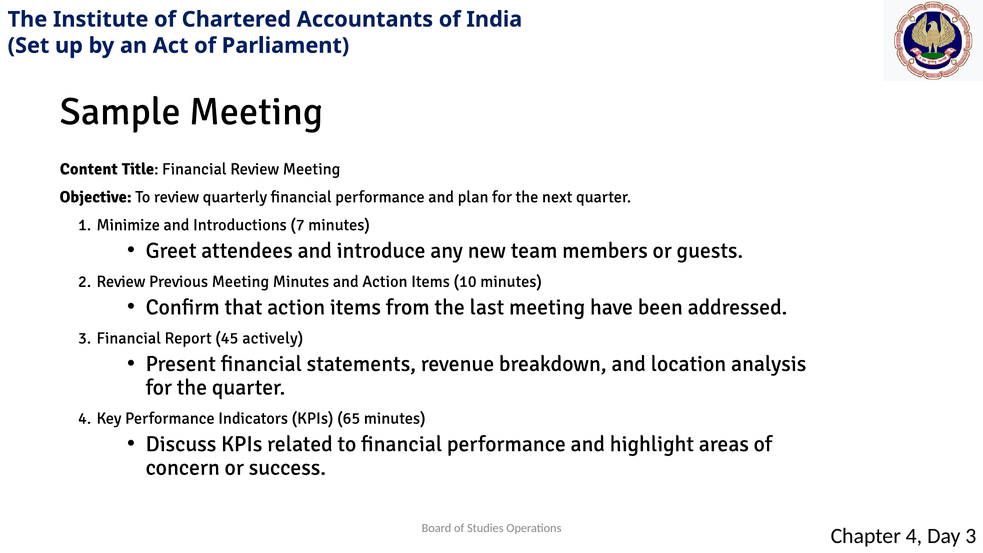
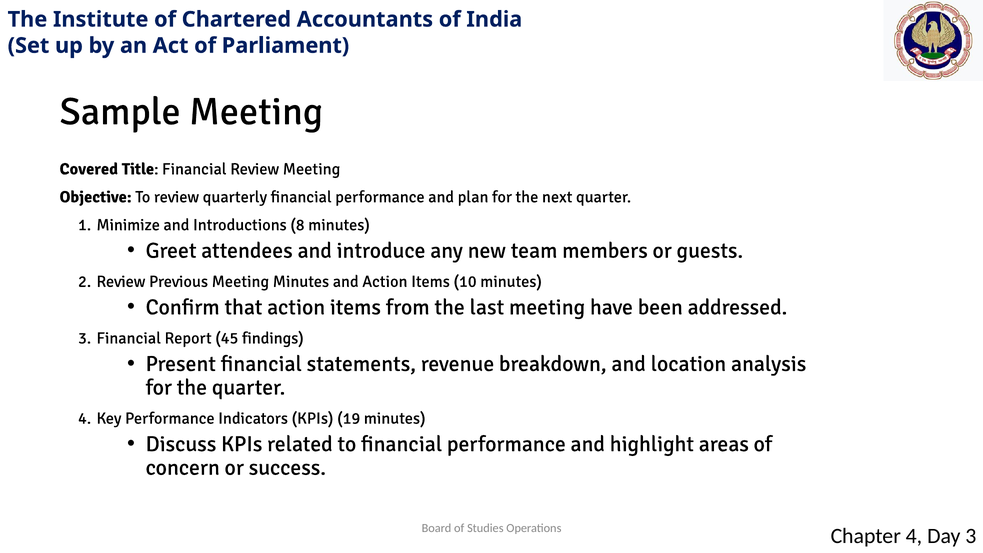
Content: Content -> Covered
7: 7 -> 8
actively: actively -> findings
65: 65 -> 19
